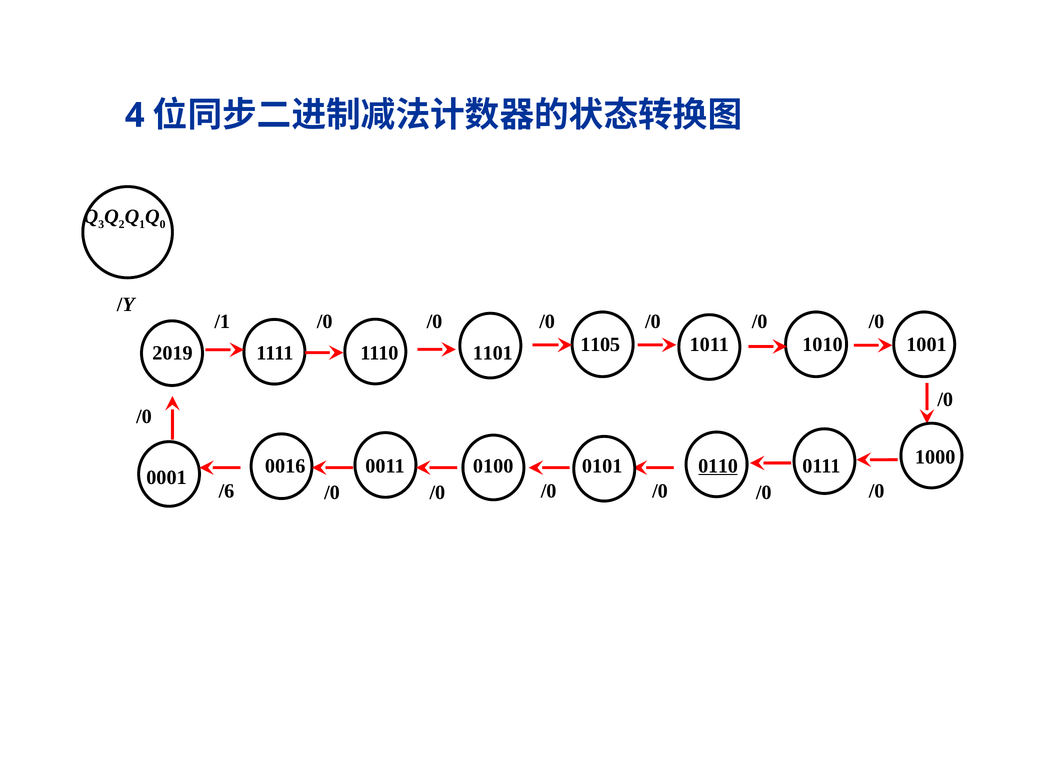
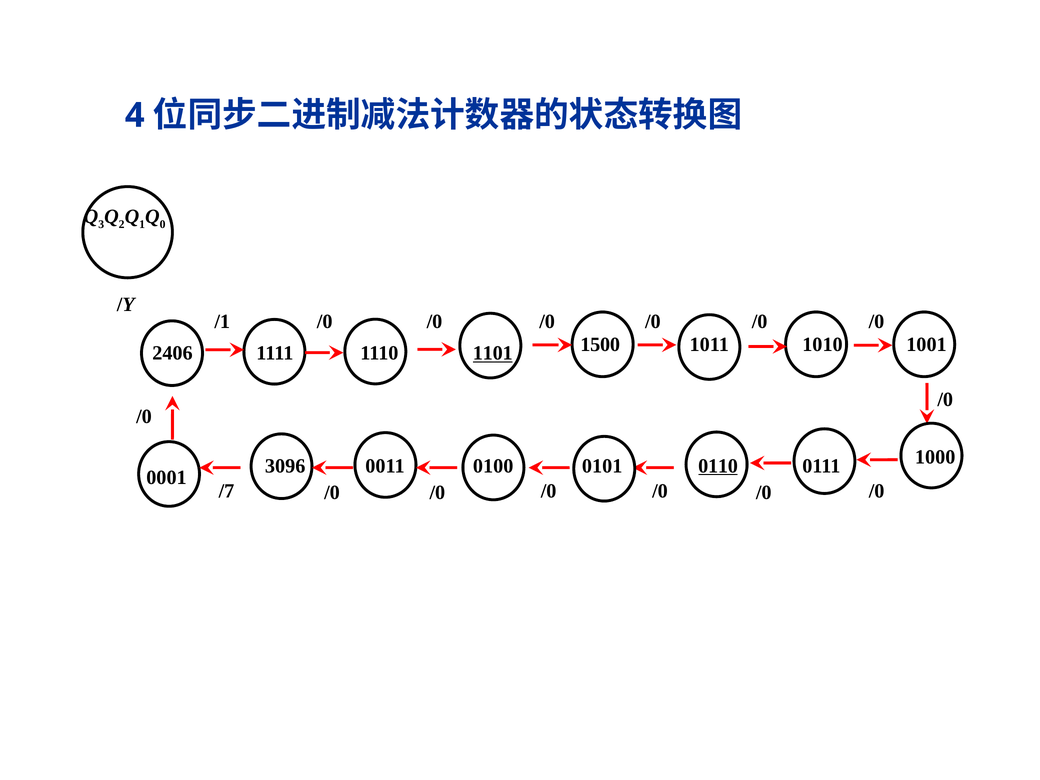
1105: 1105 -> 1500
2019: 2019 -> 2406
1101 underline: none -> present
0016: 0016 -> 3096
/6: /6 -> /7
